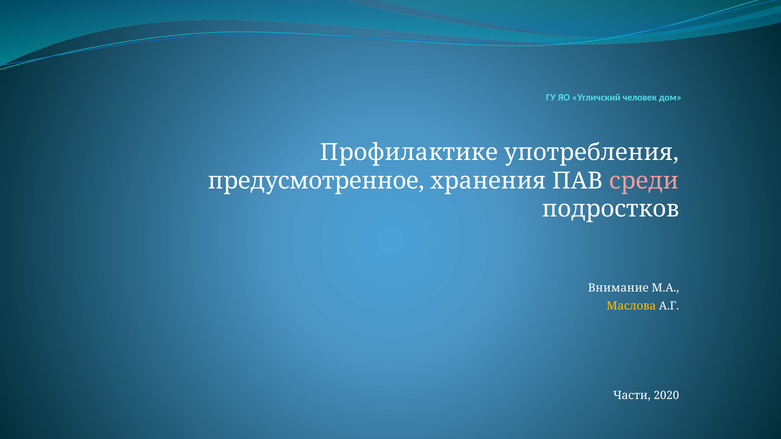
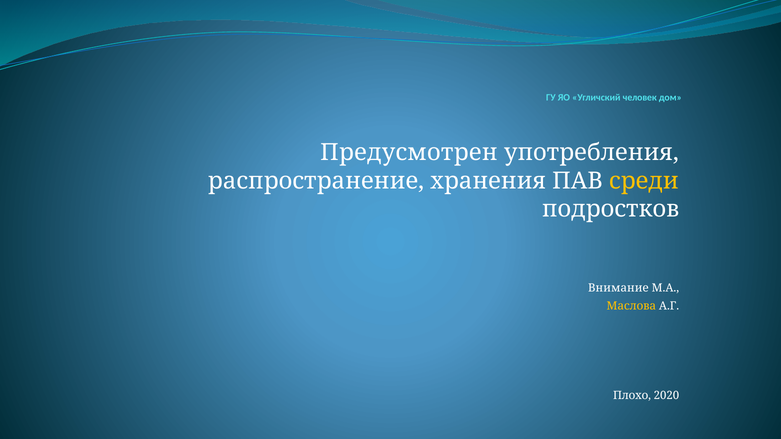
Профилактике: Профилактике -> Предусмотрен
предусмотренное: предусмотренное -> распространение
среди colour: pink -> yellow
Части: Части -> Плохо
